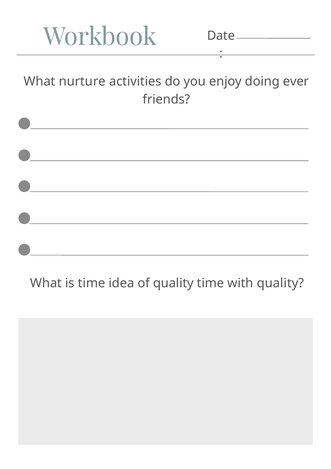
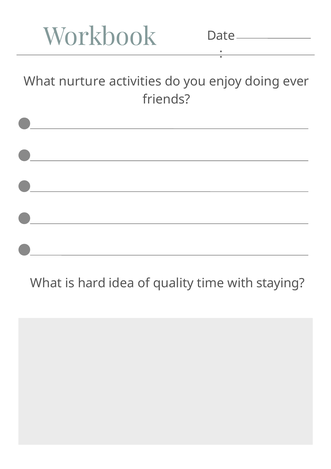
is time: time -> hard
with quality: quality -> staying
